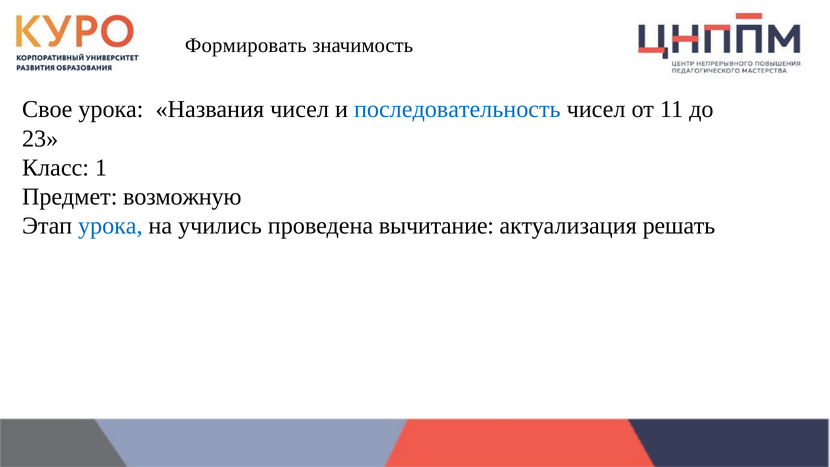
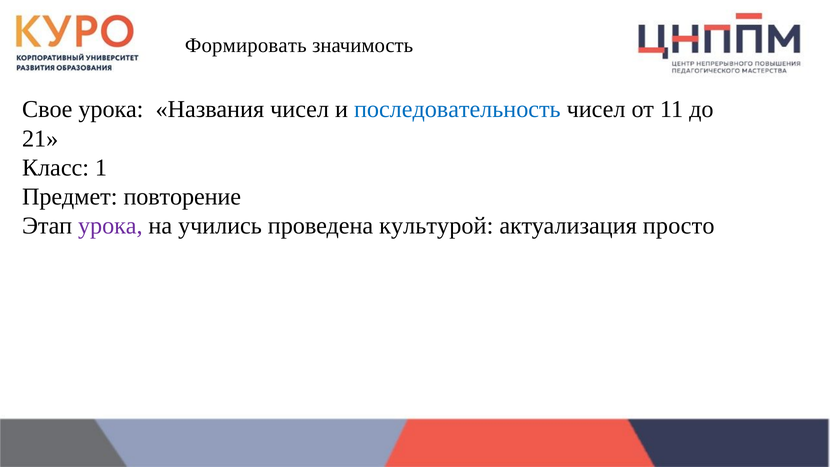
23: 23 -> 21
возможную: возможную -> повторение
урока at (110, 226) colour: blue -> purple
вычитание: вычитание -> культурой
решать: решать -> просто
